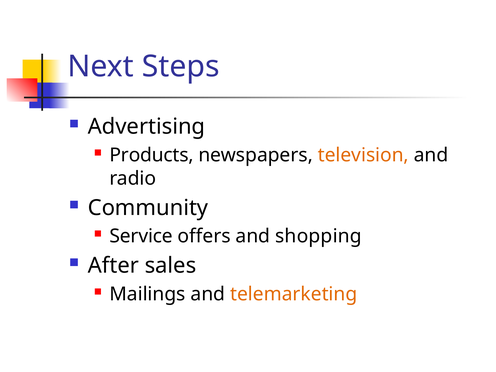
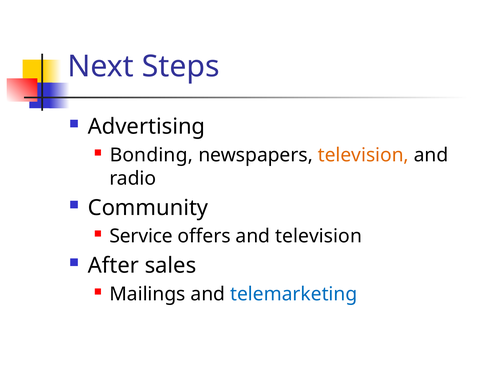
Products: Products -> Bonding
and shopping: shopping -> television
telemarketing colour: orange -> blue
